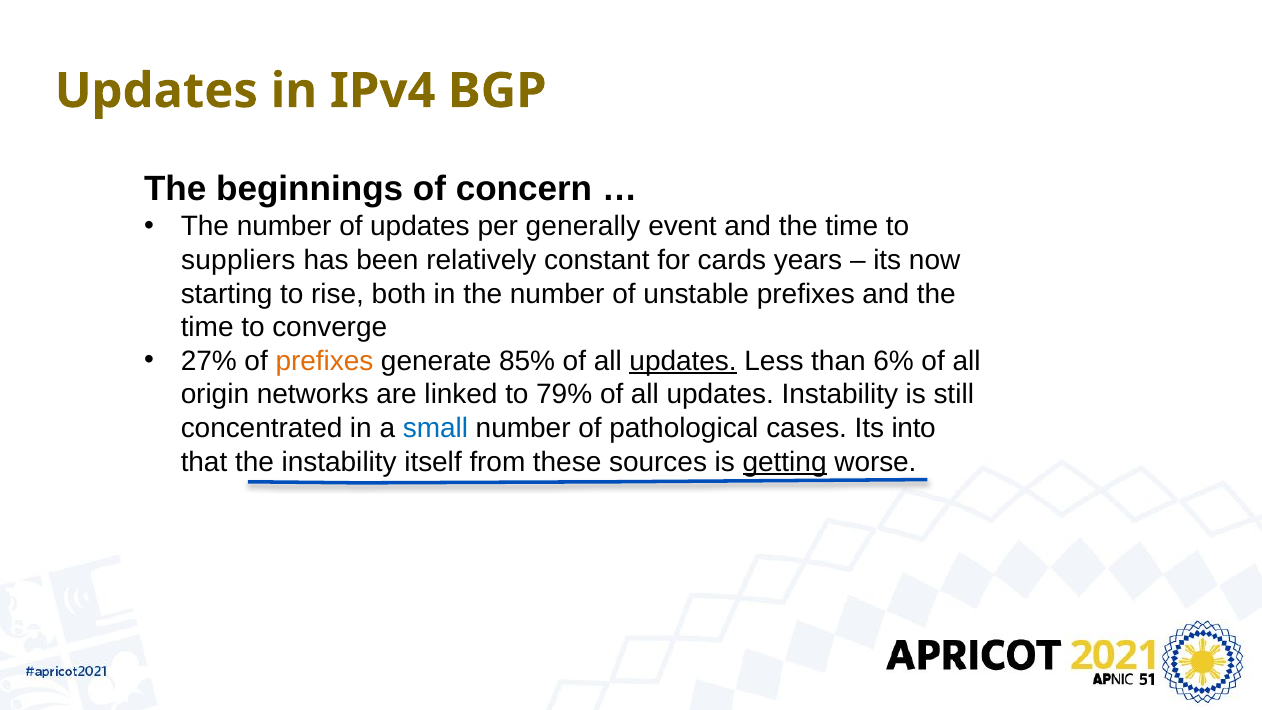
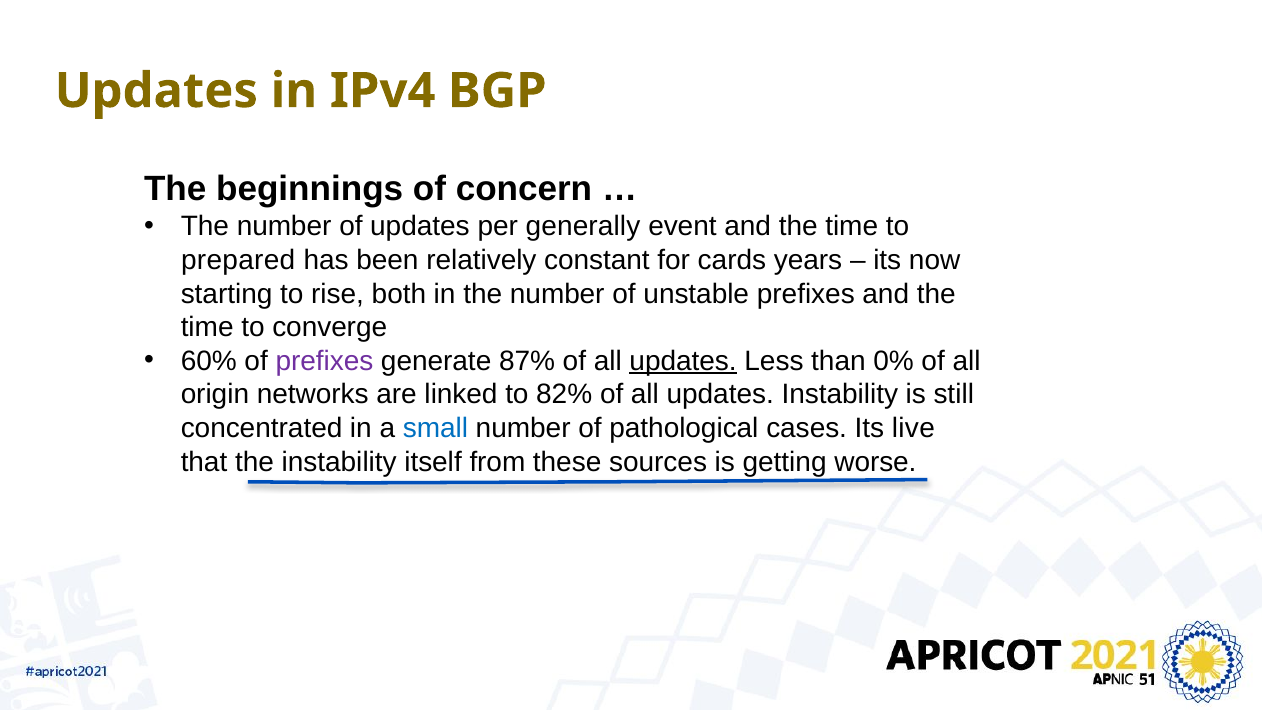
suppliers: suppliers -> prepared
27%: 27% -> 60%
prefixes at (324, 361) colour: orange -> purple
85%: 85% -> 87%
6%: 6% -> 0%
79%: 79% -> 82%
into: into -> live
getting underline: present -> none
